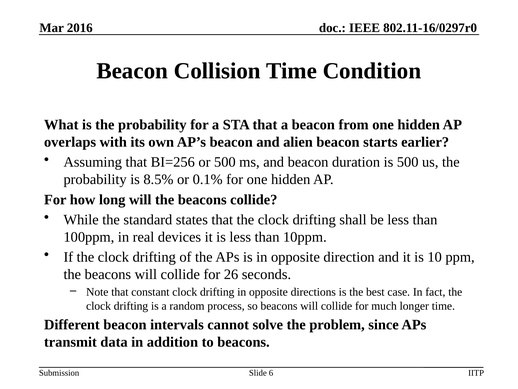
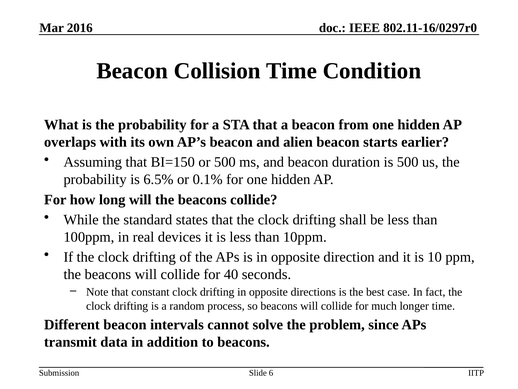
BI=256: BI=256 -> BI=150
8.5%: 8.5% -> 6.5%
26: 26 -> 40
